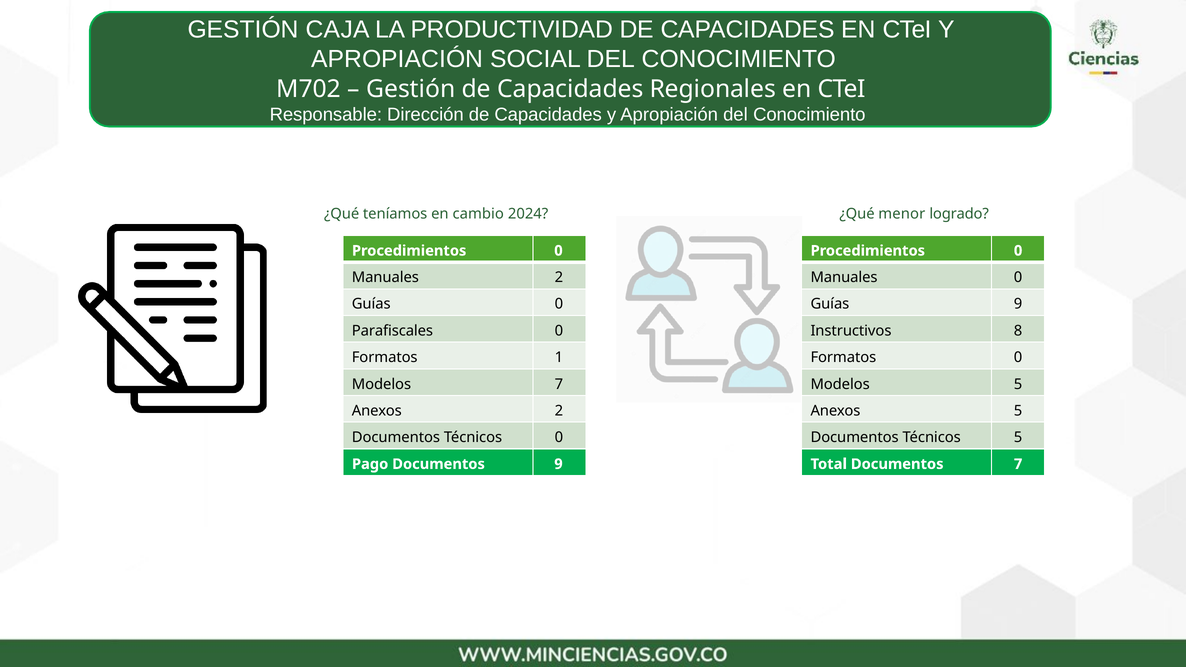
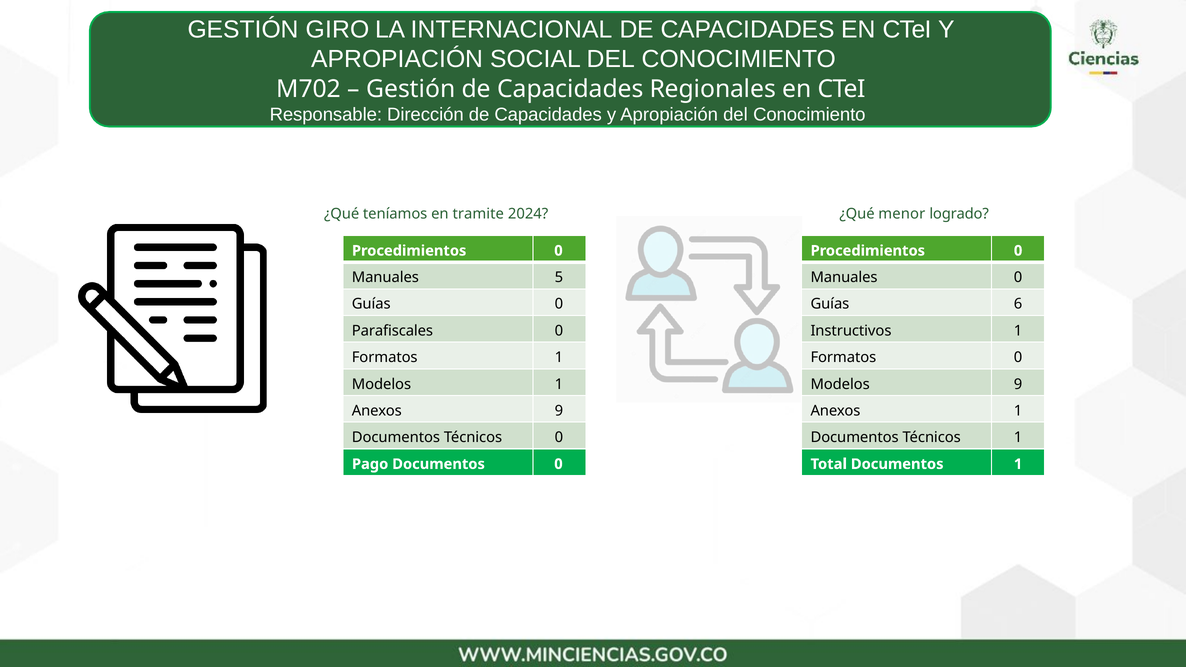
CAJA: CAJA -> GIRO
PRODUCTIVIDAD: PRODUCTIVIDAD -> INTERNACIONAL
cambio: cambio -> tramite
Manuales 2: 2 -> 5
Guías 9: 9 -> 6
Instructivos 8: 8 -> 1
Modelos 7: 7 -> 1
Modelos 5: 5 -> 9
Anexos 2: 2 -> 9
Anexos 5: 5 -> 1
Técnicos 5: 5 -> 1
Documentos 9: 9 -> 0
Documentos 7: 7 -> 1
